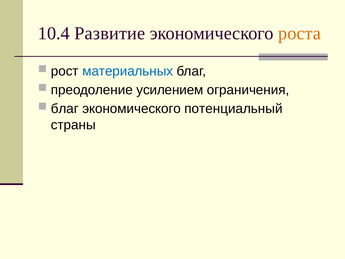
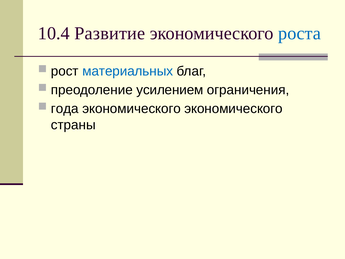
роста colour: orange -> blue
благ at (65, 109): благ -> года
экономического потенциальный: потенциальный -> экономического
